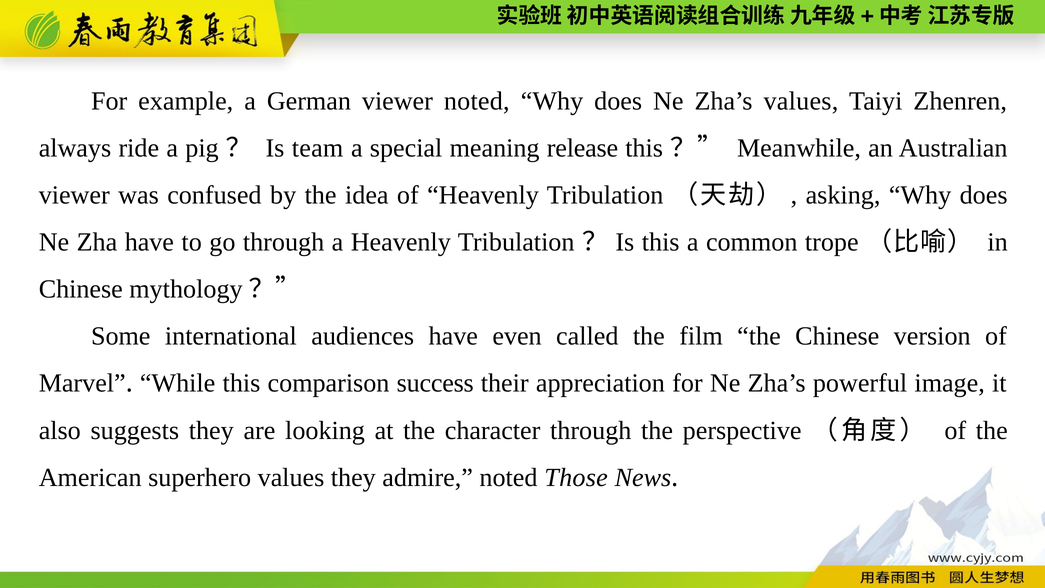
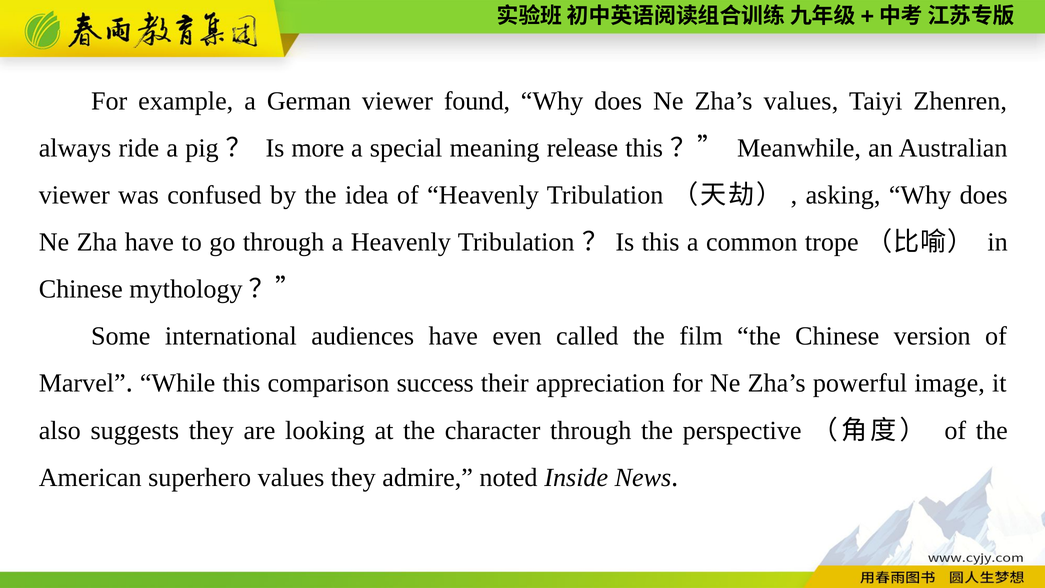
viewer noted: noted -> found
team: team -> more
Those: Those -> Inside
